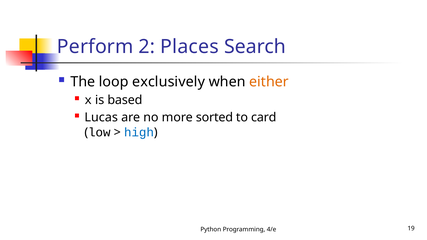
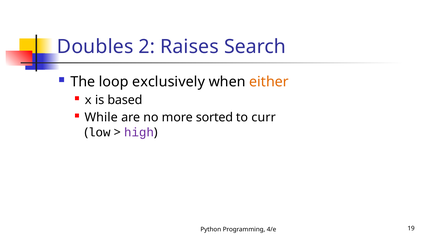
Perform: Perform -> Doubles
Places: Places -> Raises
Lucas: Lucas -> While
card: card -> curr
high colour: blue -> purple
